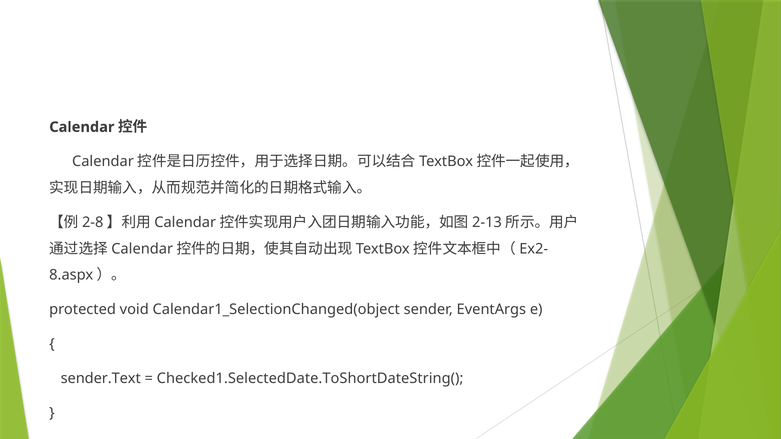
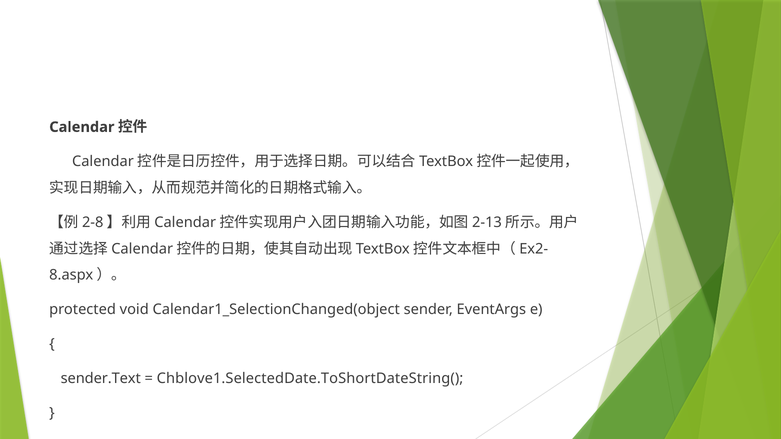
Checked1.SelectedDate.ToShortDateString(: Checked1.SelectedDate.ToShortDateString( -> Chblove1.SelectedDate.ToShortDateString(
